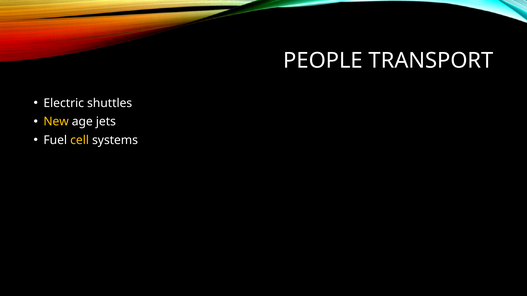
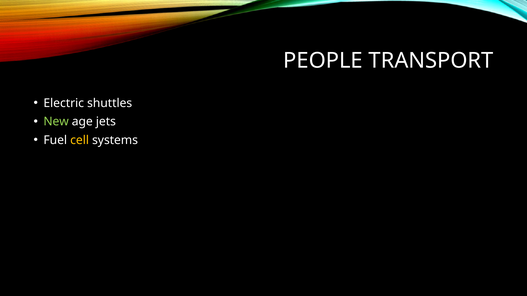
New colour: yellow -> light green
